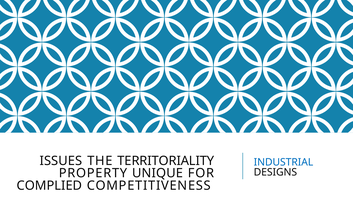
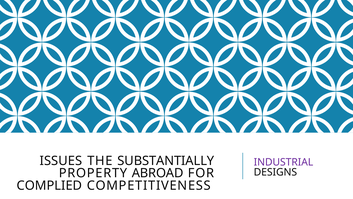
TERRITORIALITY: TERRITORIALITY -> SUBSTANTIALLY
INDUSTRIAL colour: blue -> purple
UNIQUE: UNIQUE -> ABROAD
